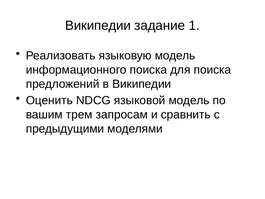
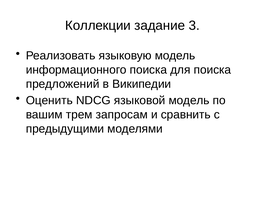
Википедии at (98, 25): Википедии -> Коллекции
1: 1 -> 3
